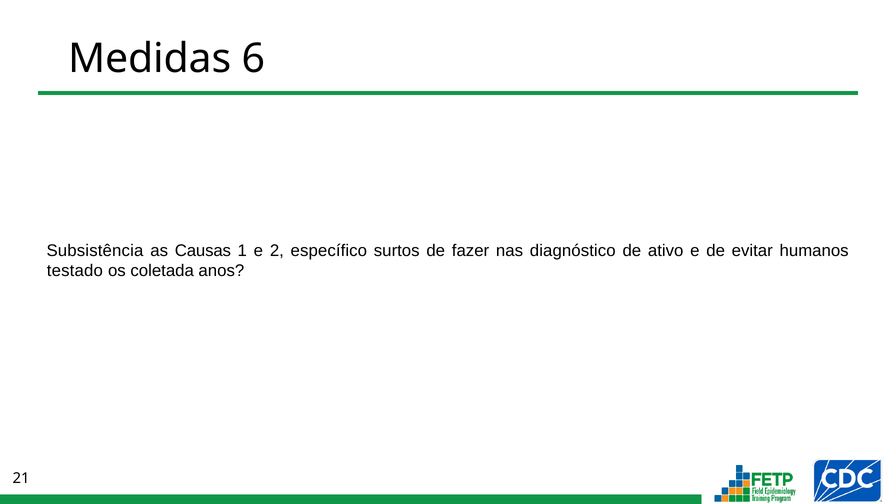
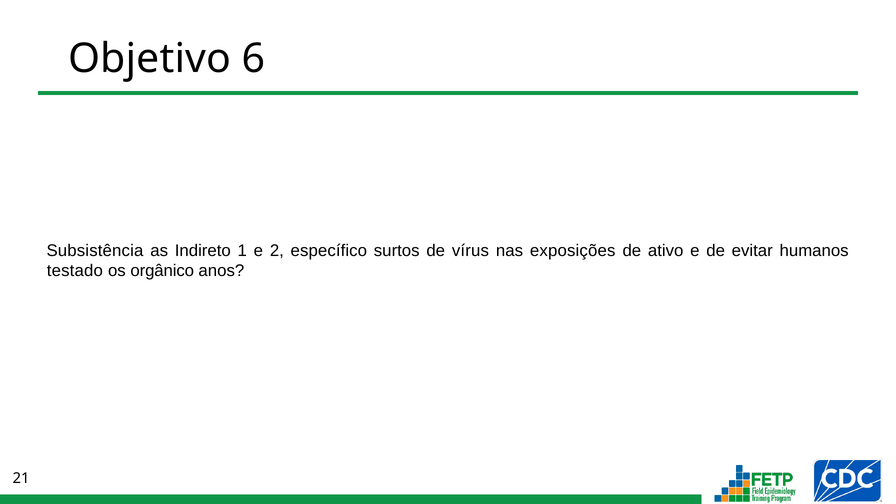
Medidas: Medidas -> Objetivo
Causas: Causas -> Indireto
fazer: fazer -> vírus
diagnóstico: diagnóstico -> exposições
coletada: coletada -> orgânico
